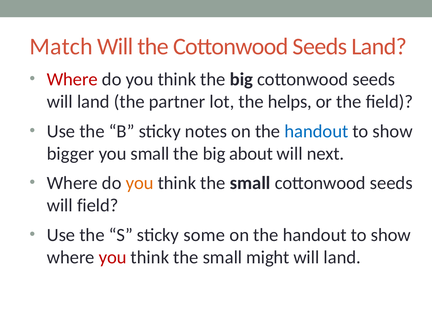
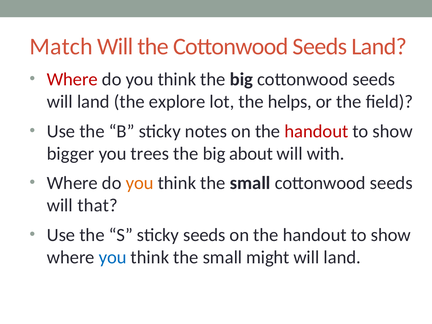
partner: partner -> explore
handout at (316, 131) colour: blue -> red
you small: small -> trees
next: next -> with
will field: field -> that
sticky some: some -> seeds
you at (113, 257) colour: red -> blue
